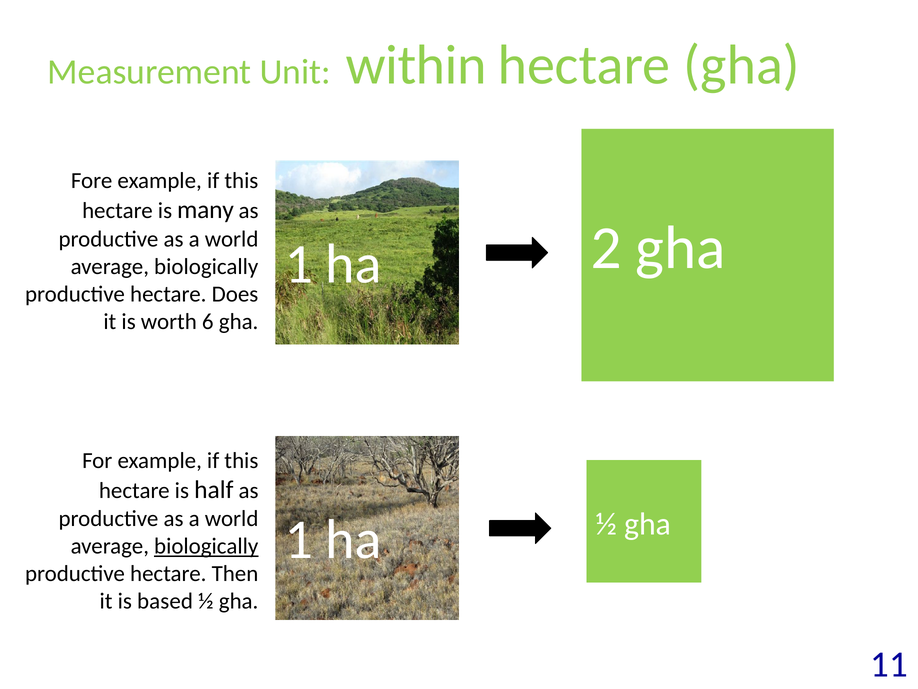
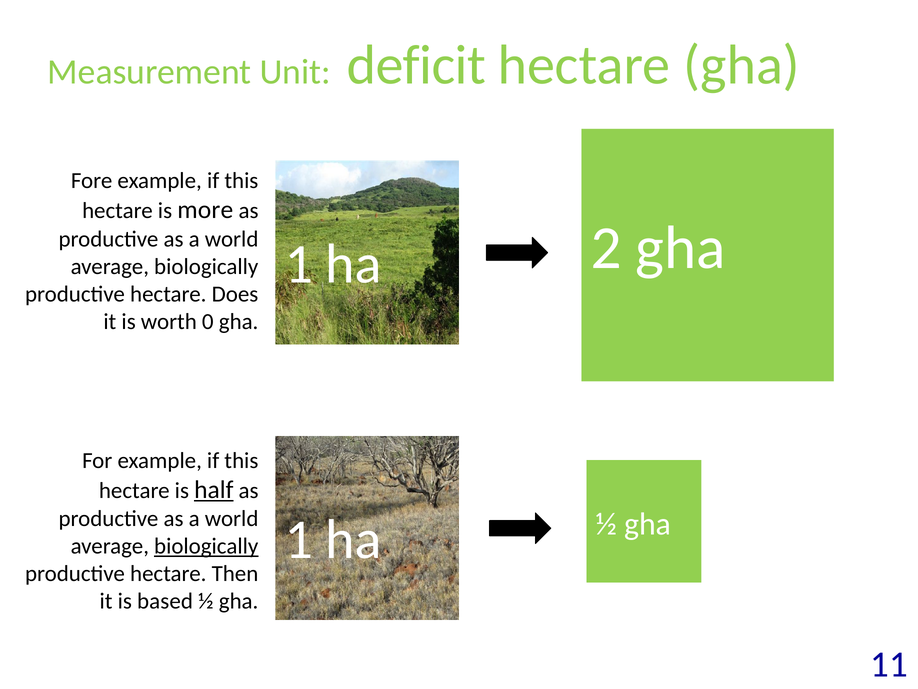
within: within -> deficit
many: many -> more
6: 6 -> 0
half underline: none -> present
